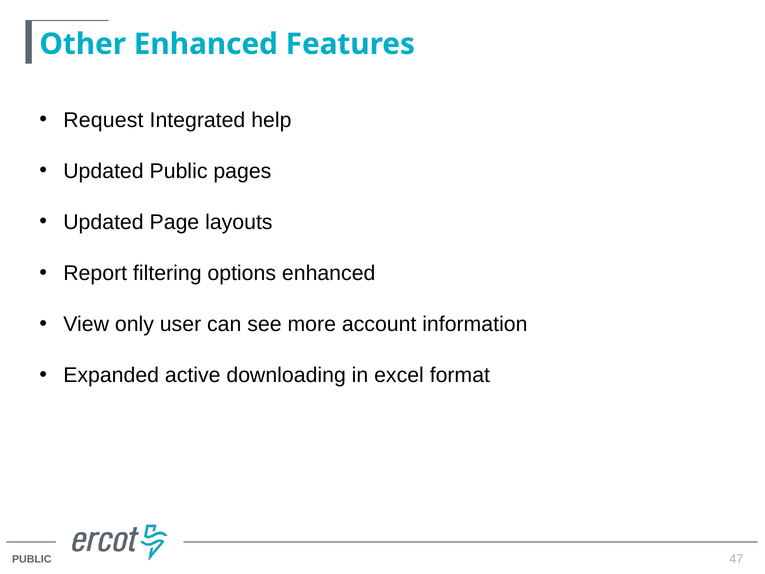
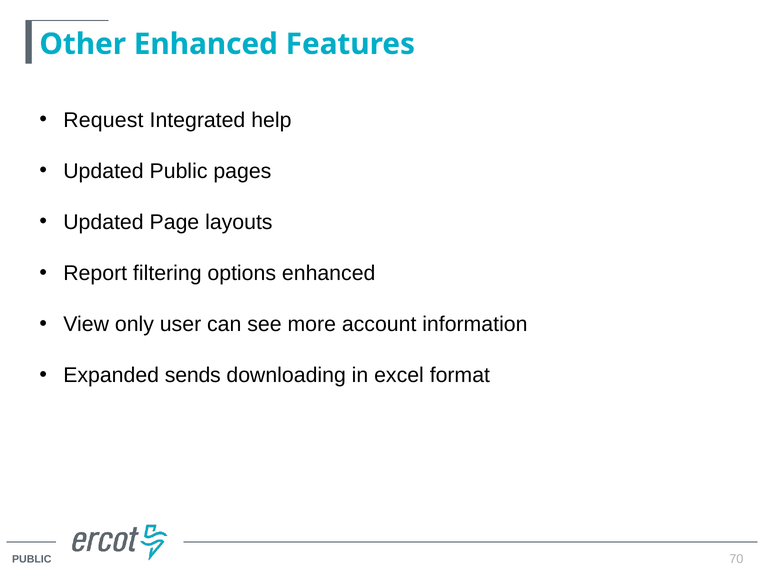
active: active -> sends
47: 47 -> 70
